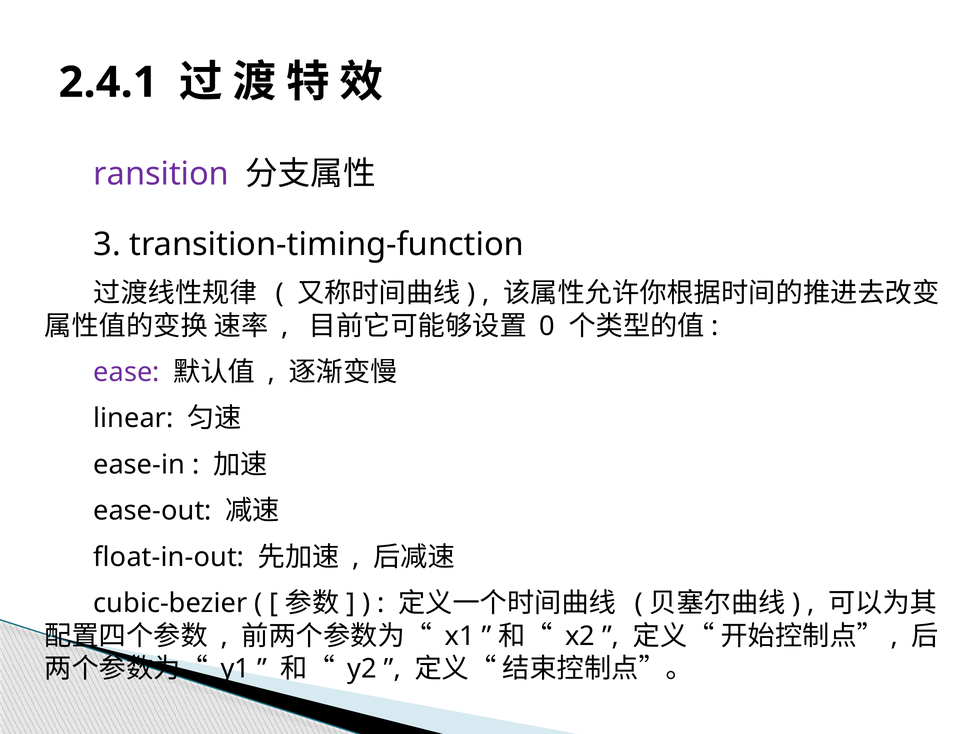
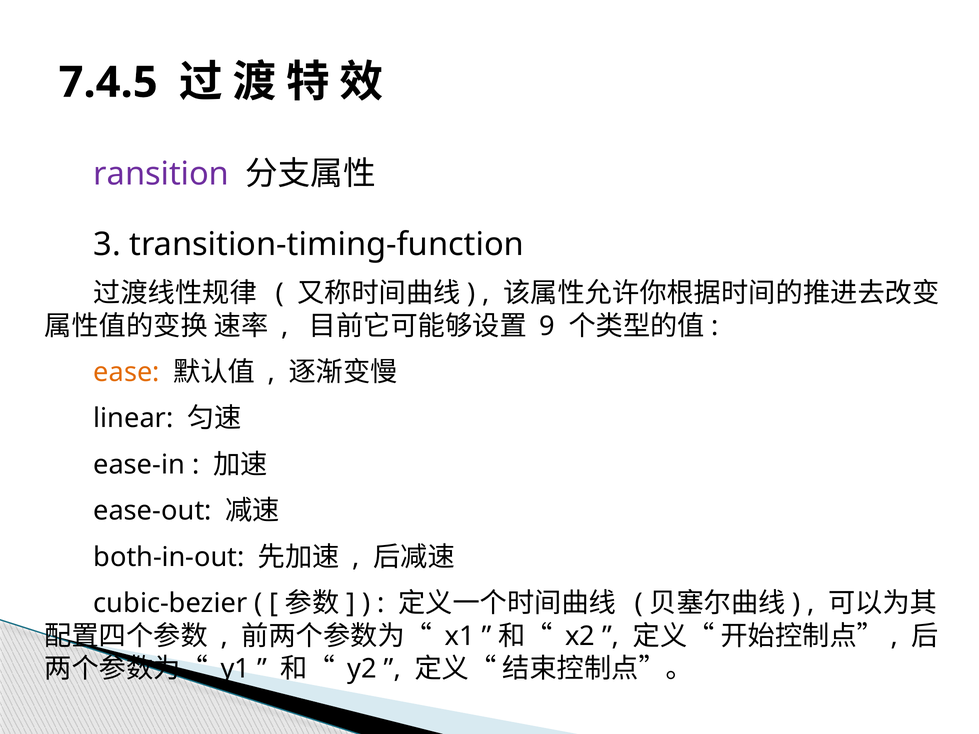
2.4.1: 2.4.1 -> 7.4.5
0: 0 -> 9
ease colour: purple -> orange
float-in-out: float-in-out -> both-in-out
